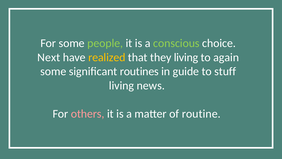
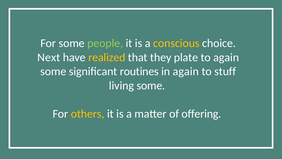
conscious colour: light green -> yellow
they living: living -> plate
in guide: guide -> again
living news: news -> some
others colour: pink -> yellow
routine: routine -> offering
